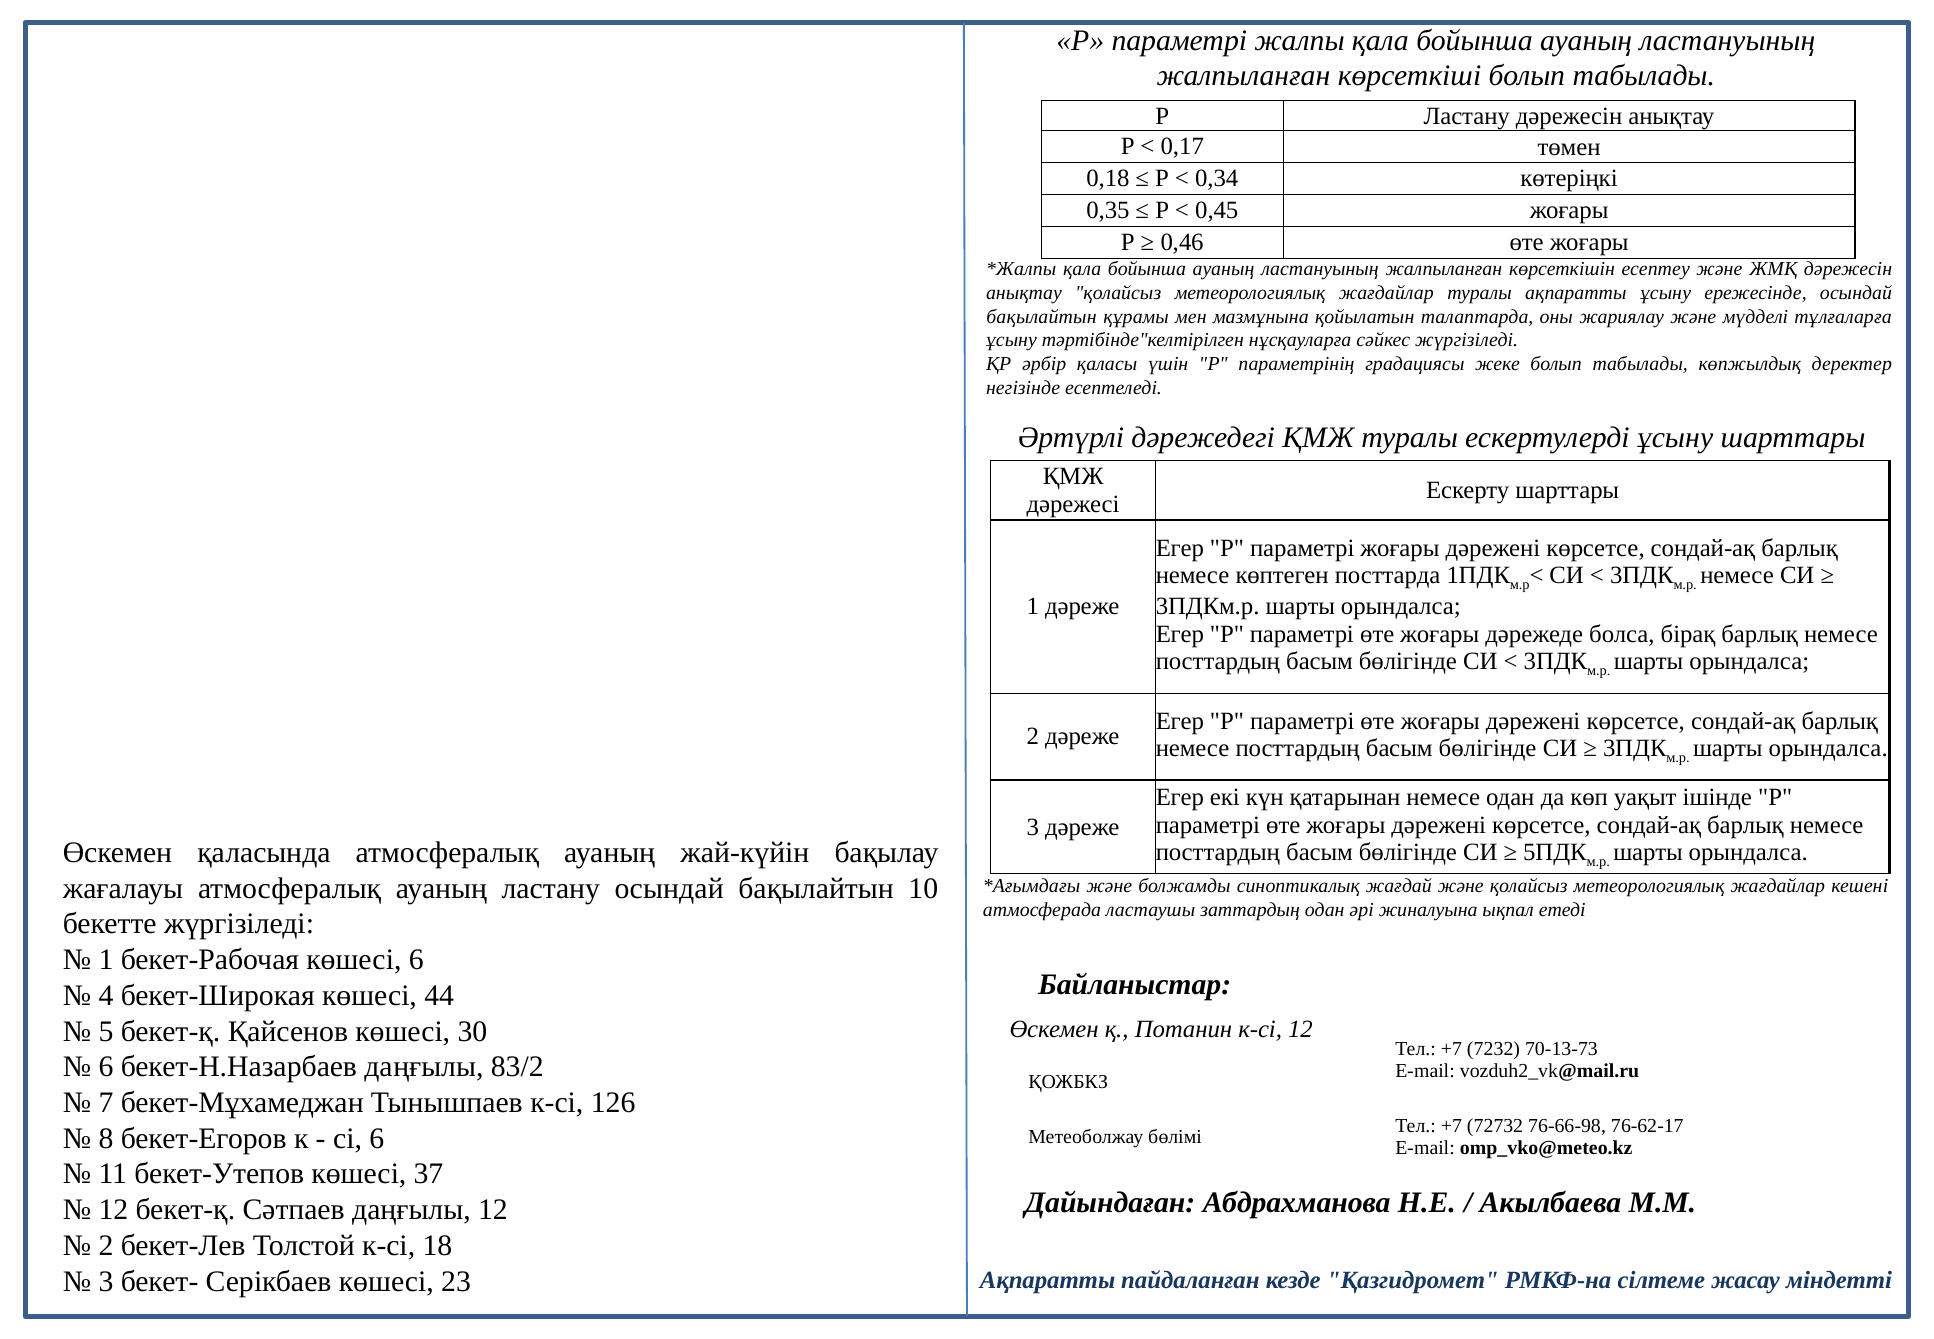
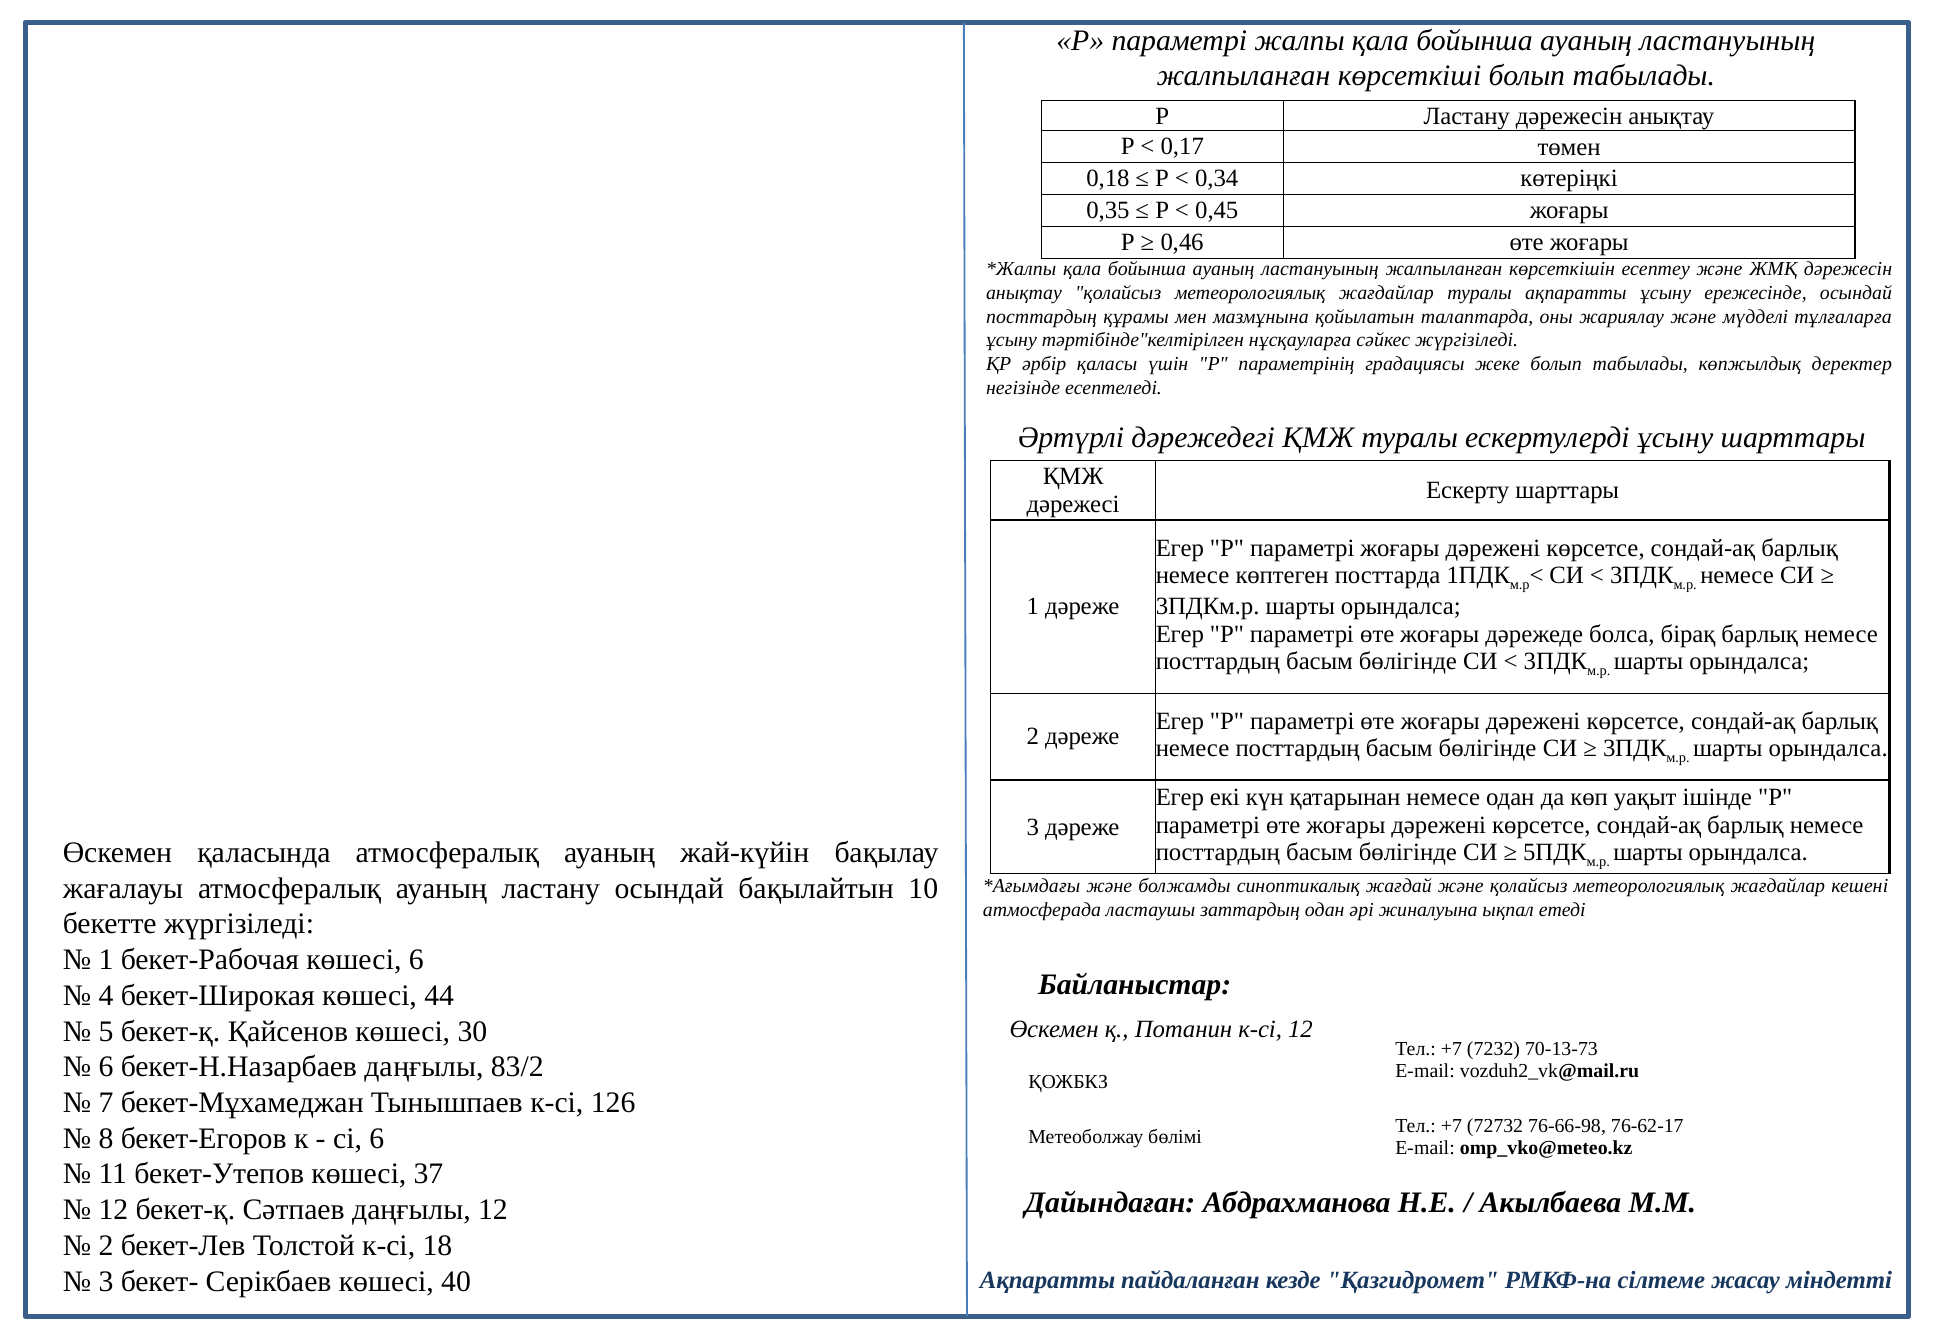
бақылайтын at (1041, 317): бақылайтын -> посттардың
23: 23 -> 40
